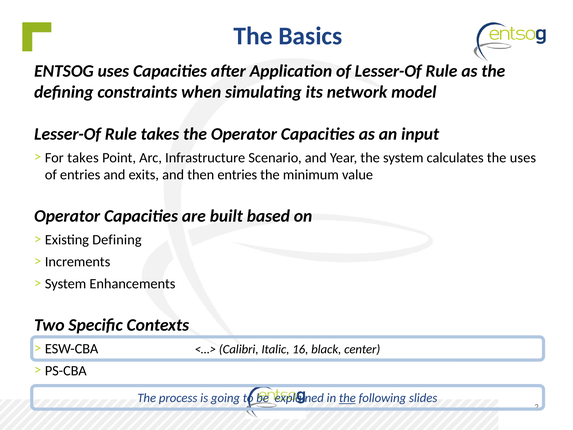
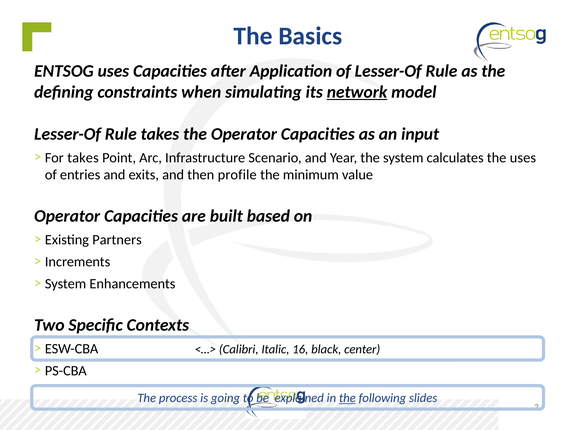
network underline: none -> present
then entries: entries -> profile
Existing Defining: Defining -> Partners
